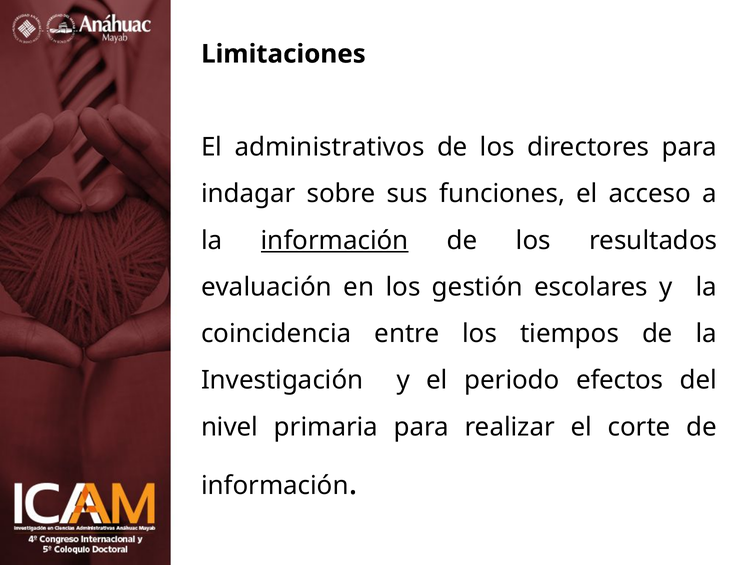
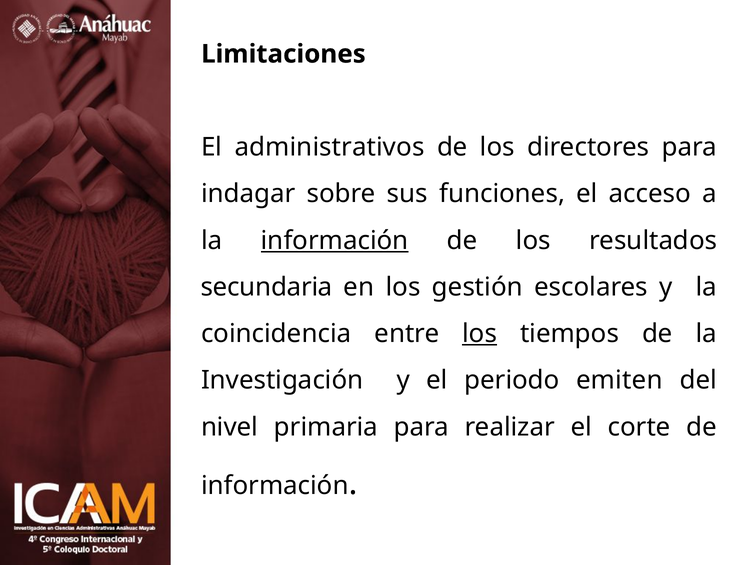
evaluación: evaluación -> secundaria
los at (480, 334) underline: none -> present
efectos: efectos -> emiten
